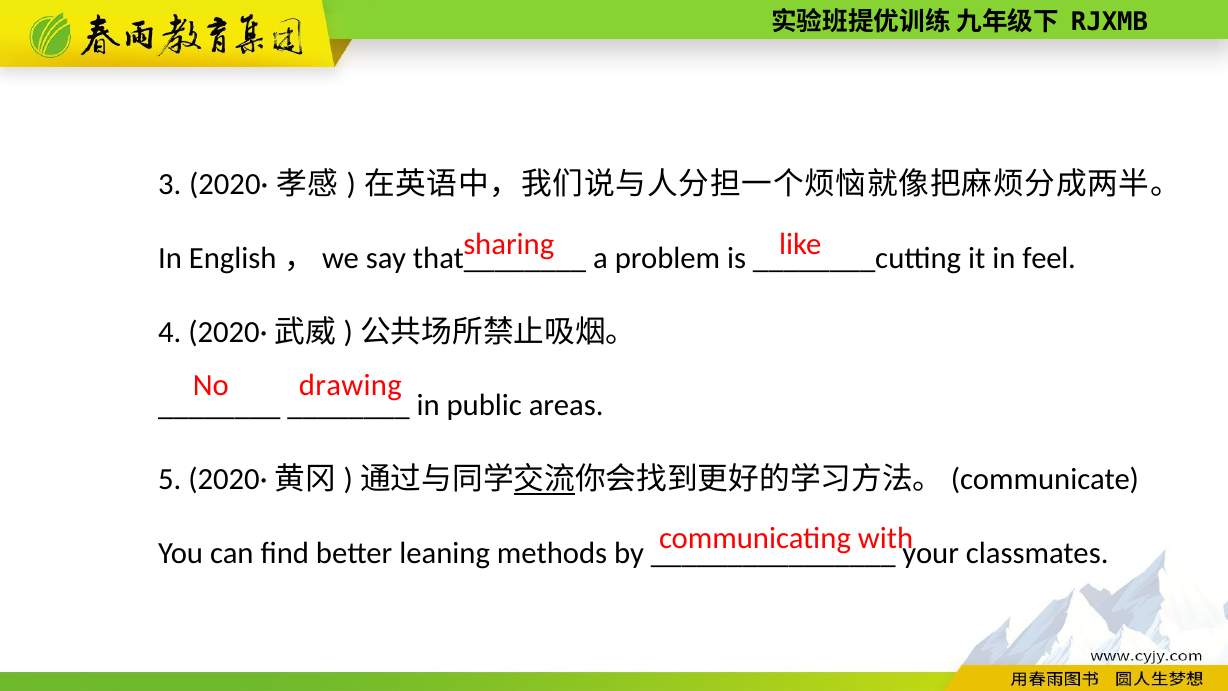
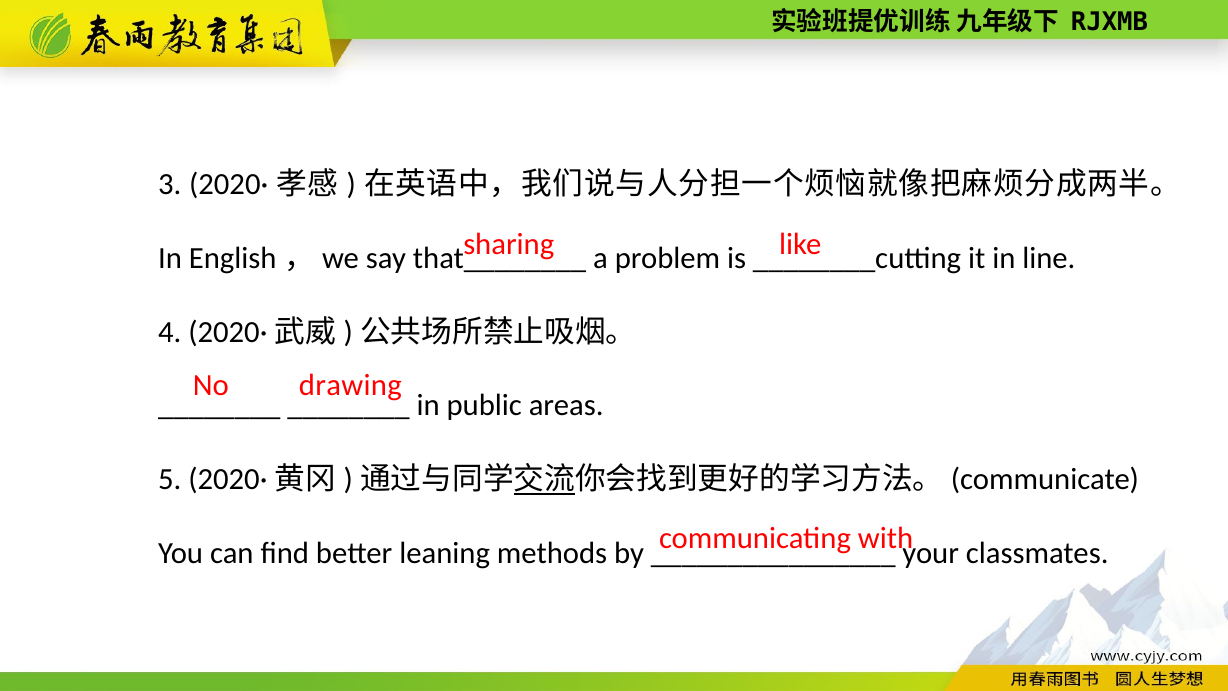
feel: feel -> line
